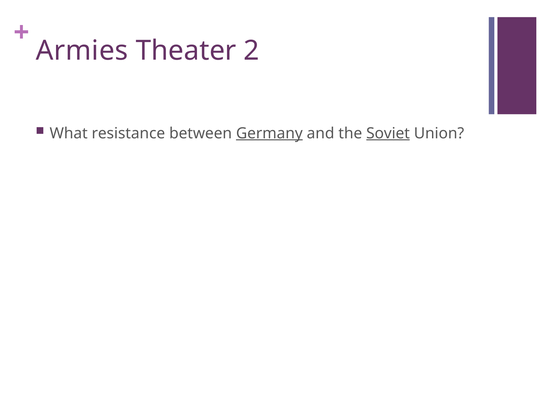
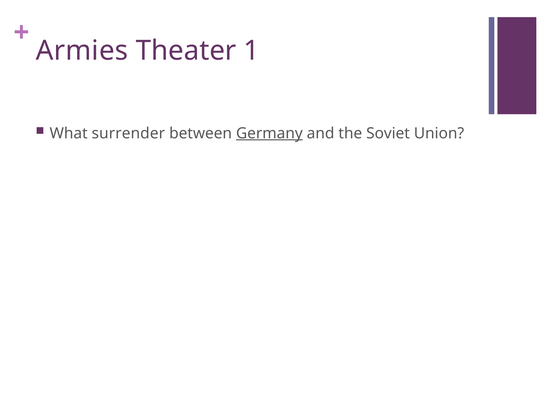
2: 2 -> 1
resistance: resistance -> surrender
Soviet underline: present -> none
